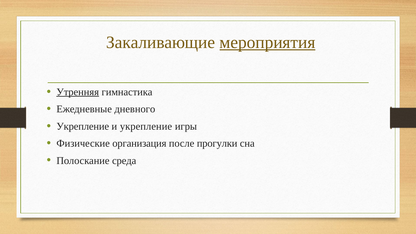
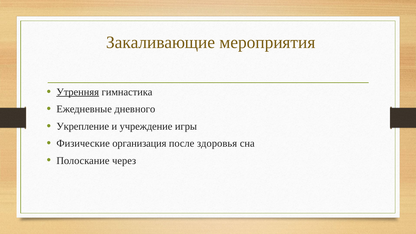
мероприятия underline: present -> none
и укрепление: укрепление -> учреждение
прогулки: прогулки -> здоровья
среда: среда -> через
